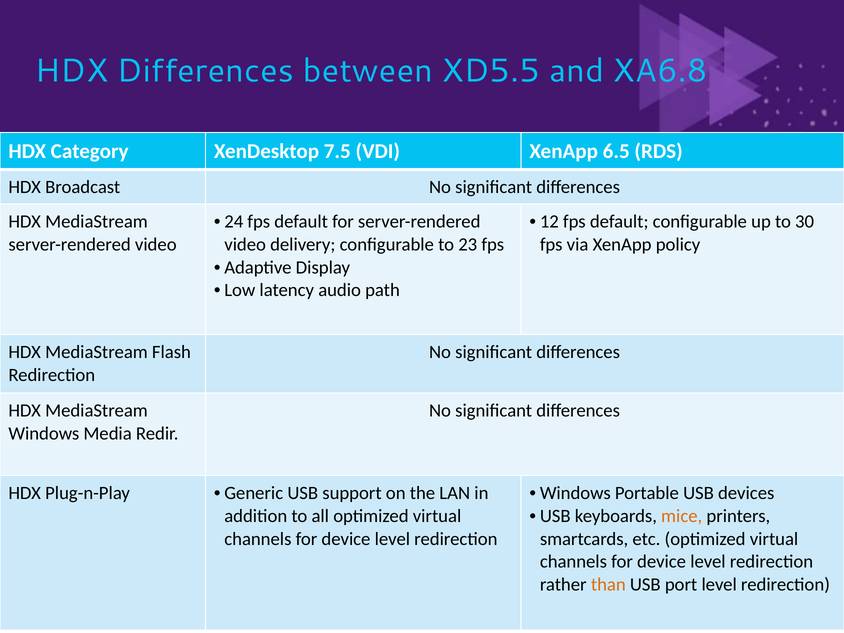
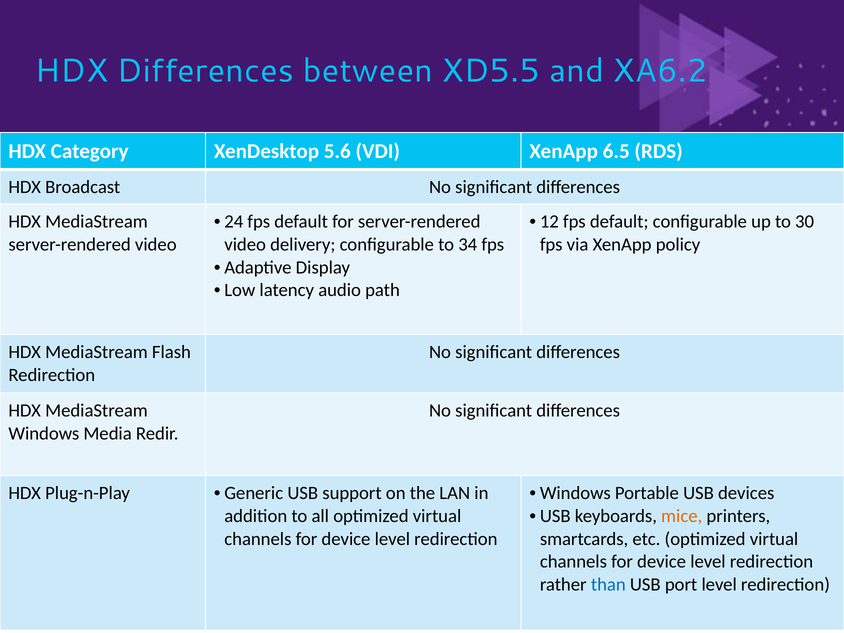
XA6.8: XA6.8 -> XA6.2
7.5: 7.5 -> 5.6
23: 23 -> 34
than colour: orange -> blue
